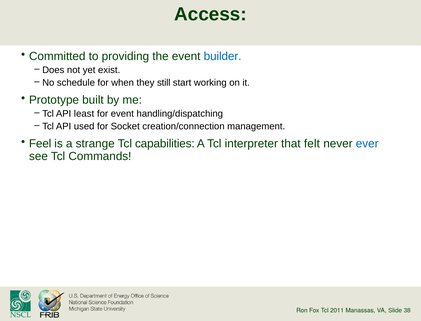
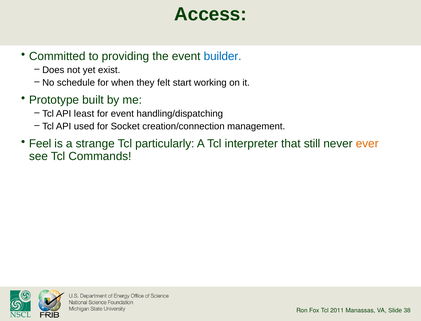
still: still -> felt
capabilities: capabilities -> particularly
felt: felt -> still
ever colour: blue -> orange
